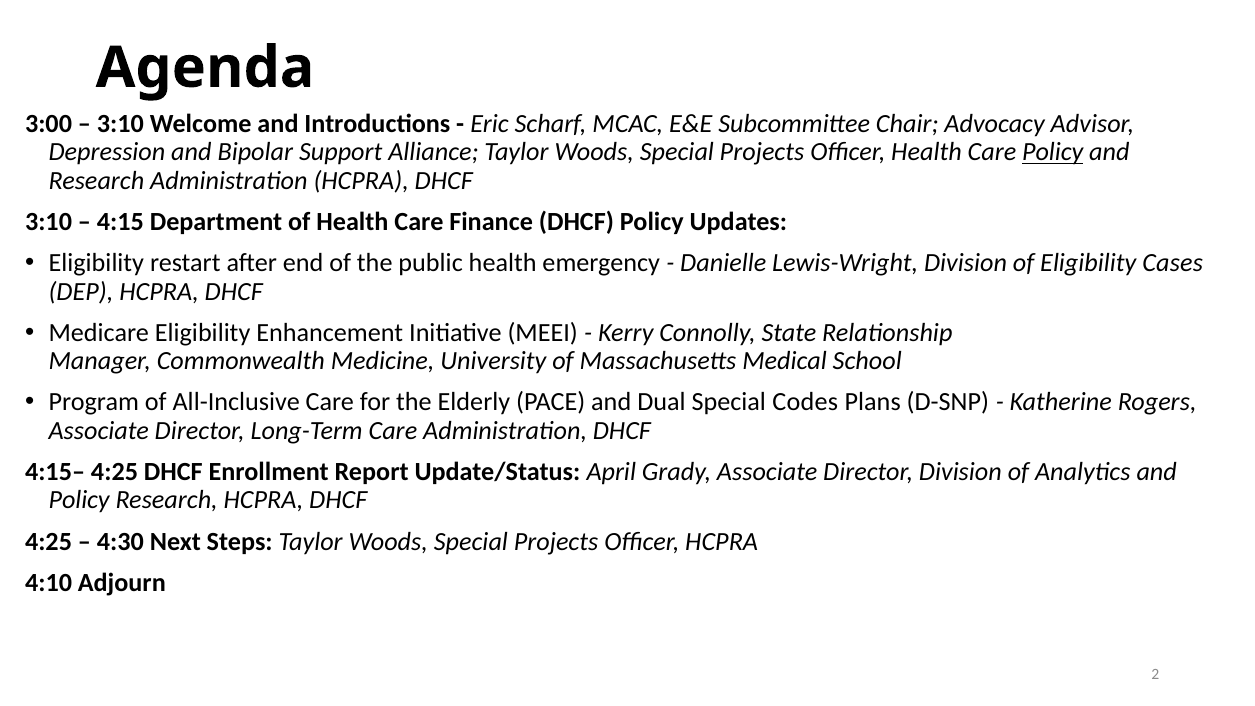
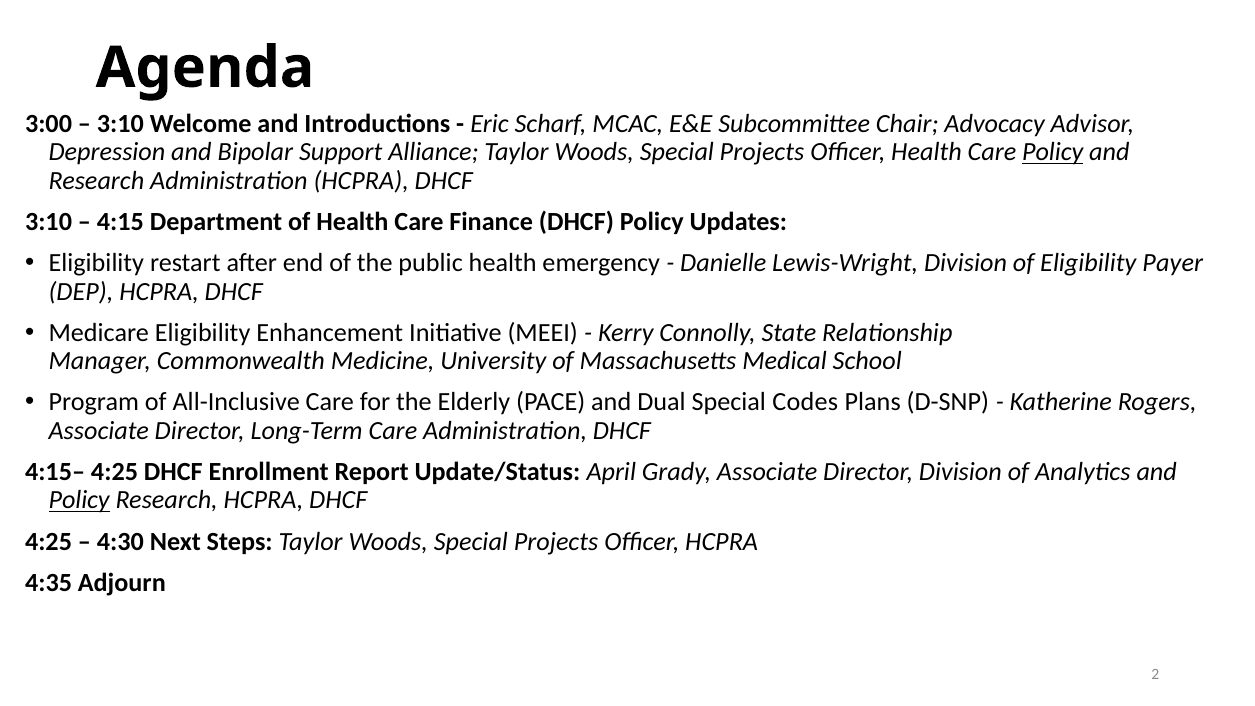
Cases: Cases -> Payer
Policy at (79, 500) underline: none -> present
4:10: 4:10 -> 4:35
